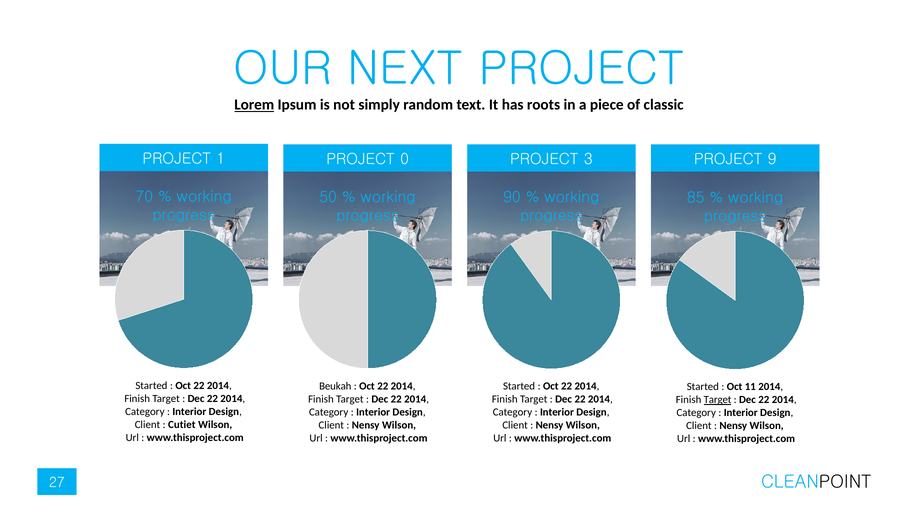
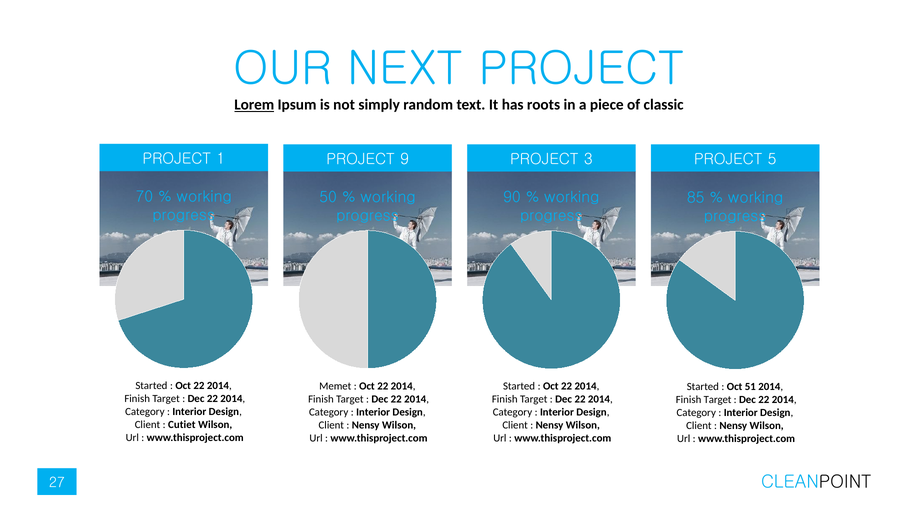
0: 0 -> 9
9: 9 -> 5
Beukah: Beukah -> Memet
11: 11 -> 51
Target at (718, 400) underline: present -> none
